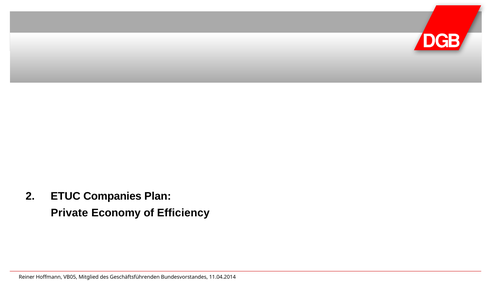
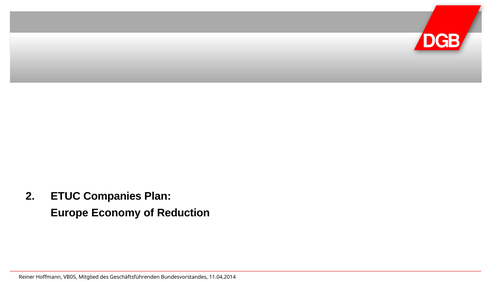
Private: Private -> Europe
Efficiency: Efficiency -> Reduction
